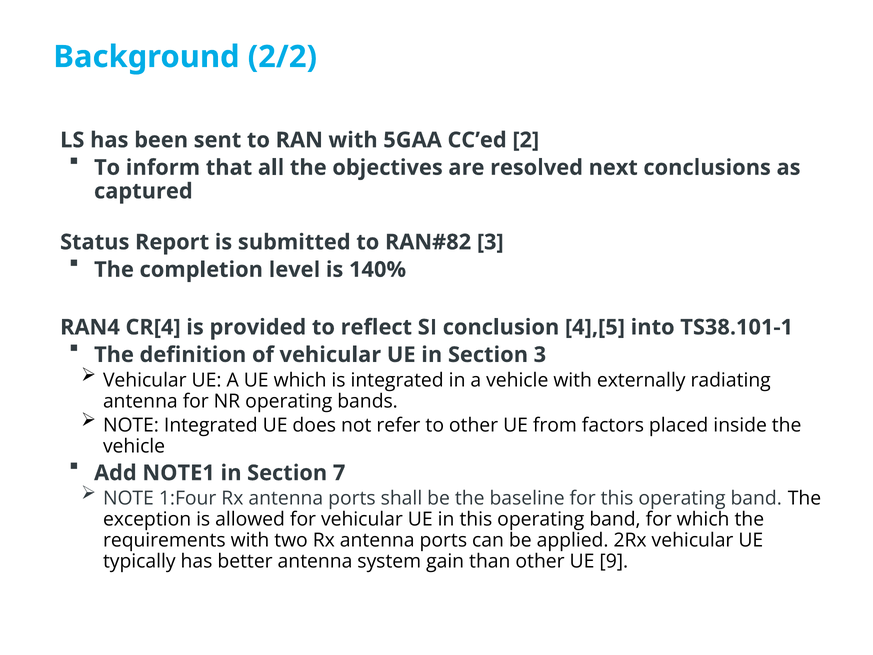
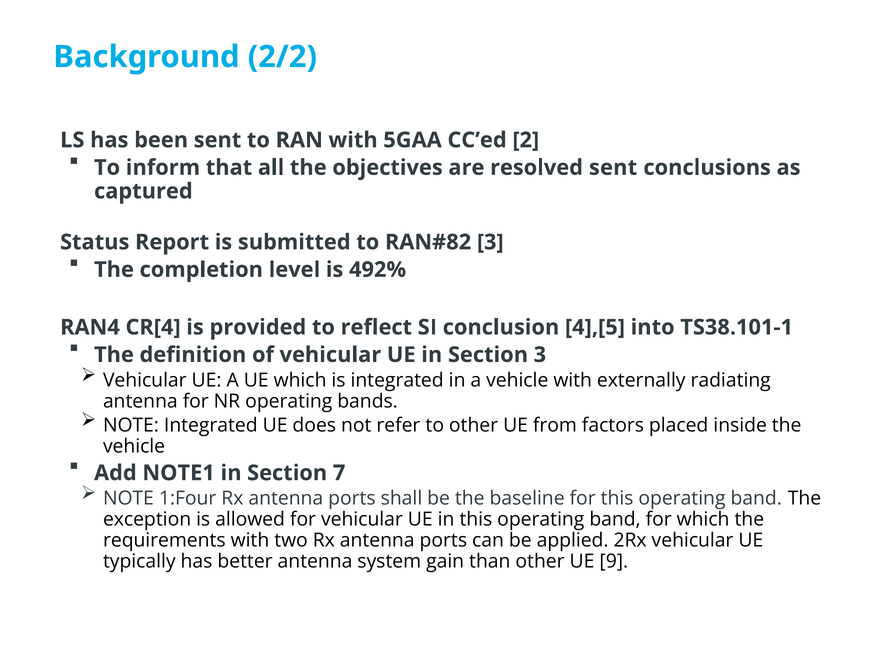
resolved next: next -> sent
140%: 140% -> 492%
